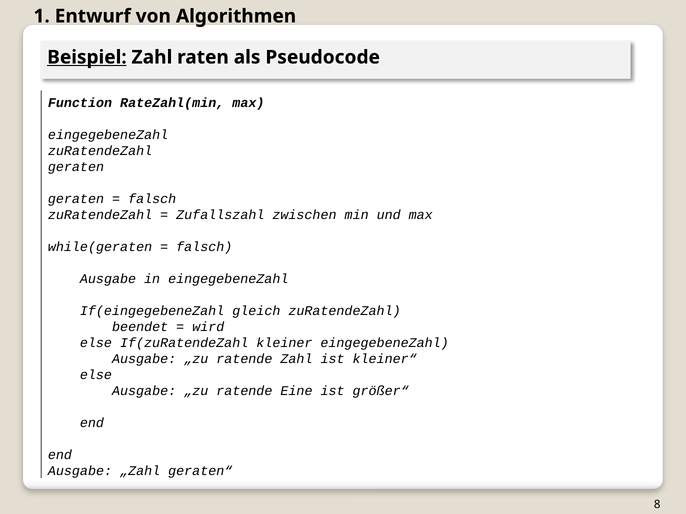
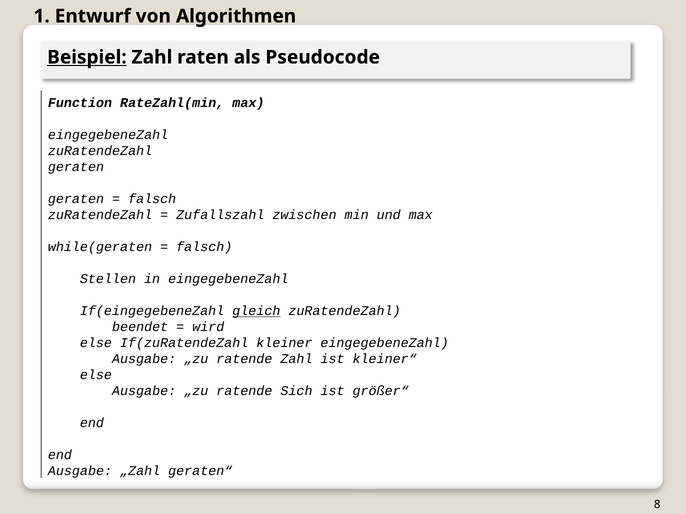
Ausgabe at (108, 279): Ausgabe -> Stellen
gleich underline: none -> present
Eine: Eine -> Sich
